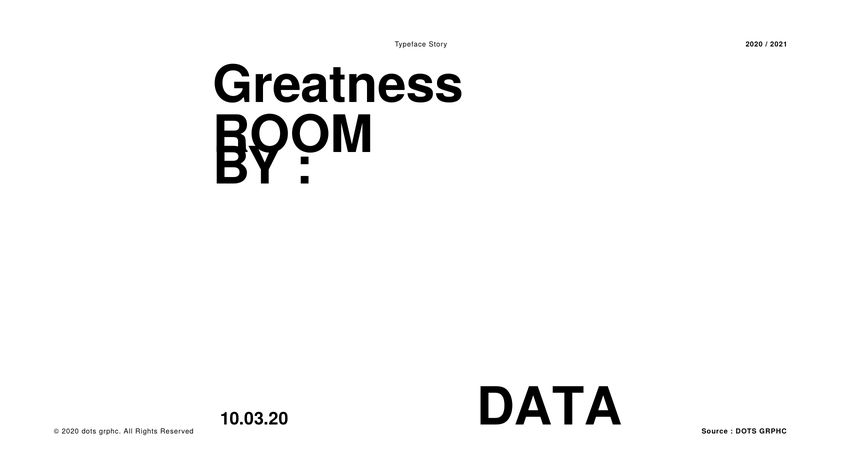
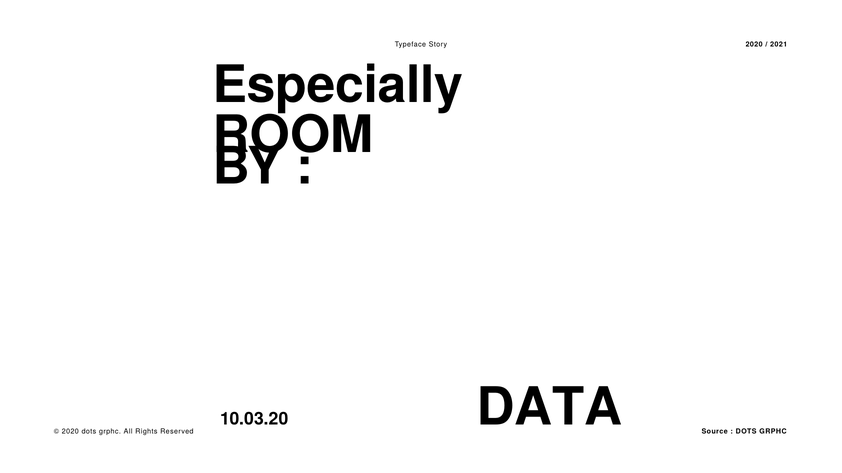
Greatness: Greatness -> Especially
